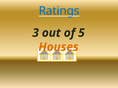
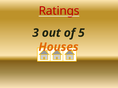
Ratings colour: blue -> red
